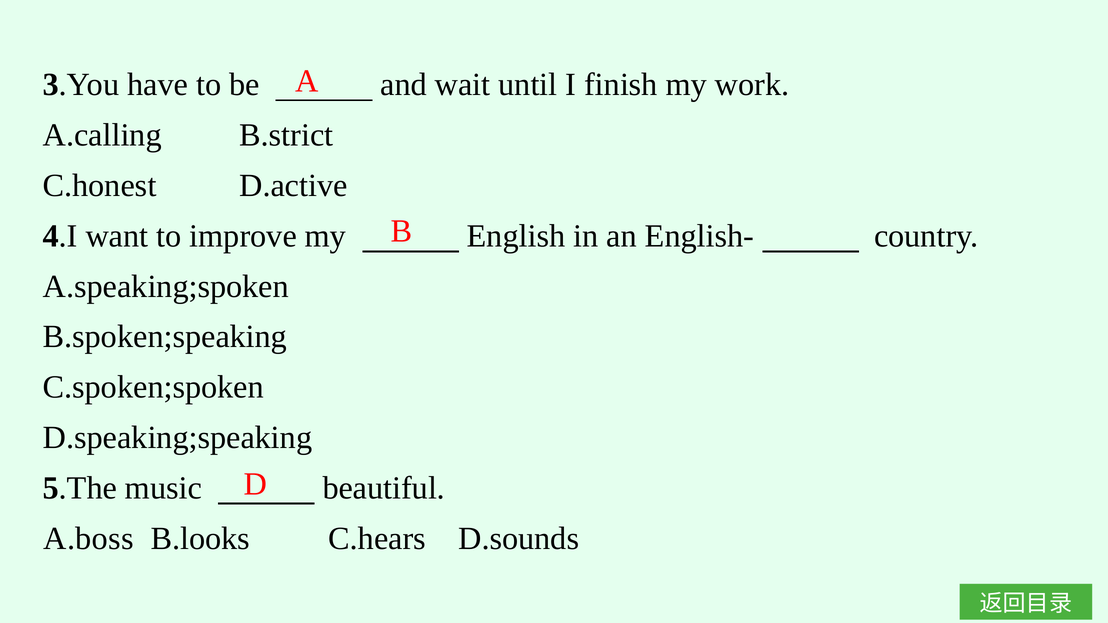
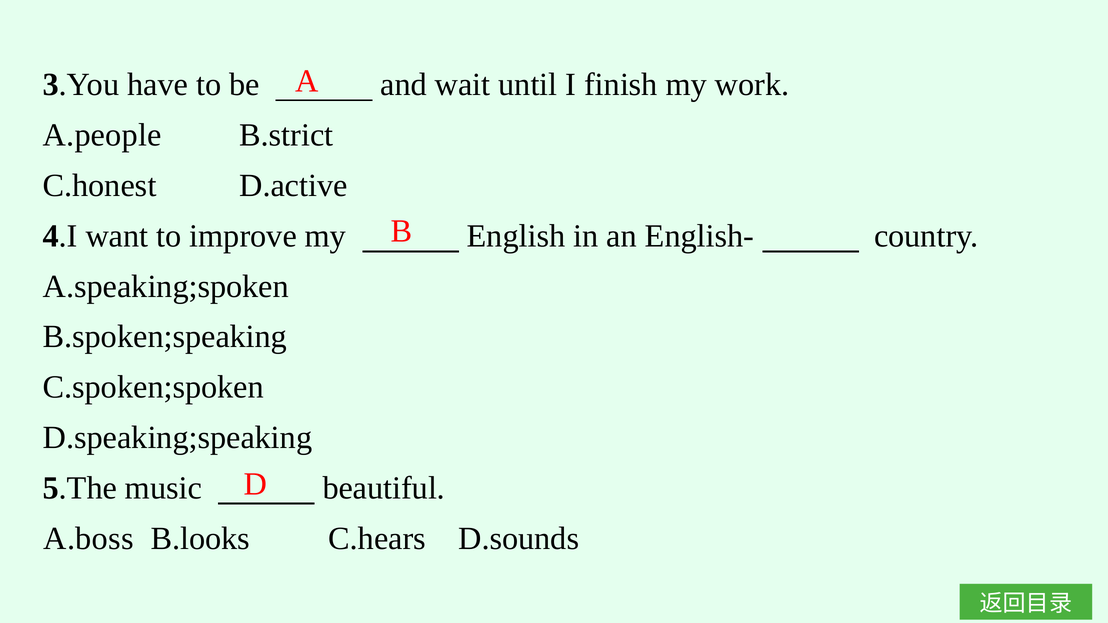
A.calling: A.calling -> A.people
